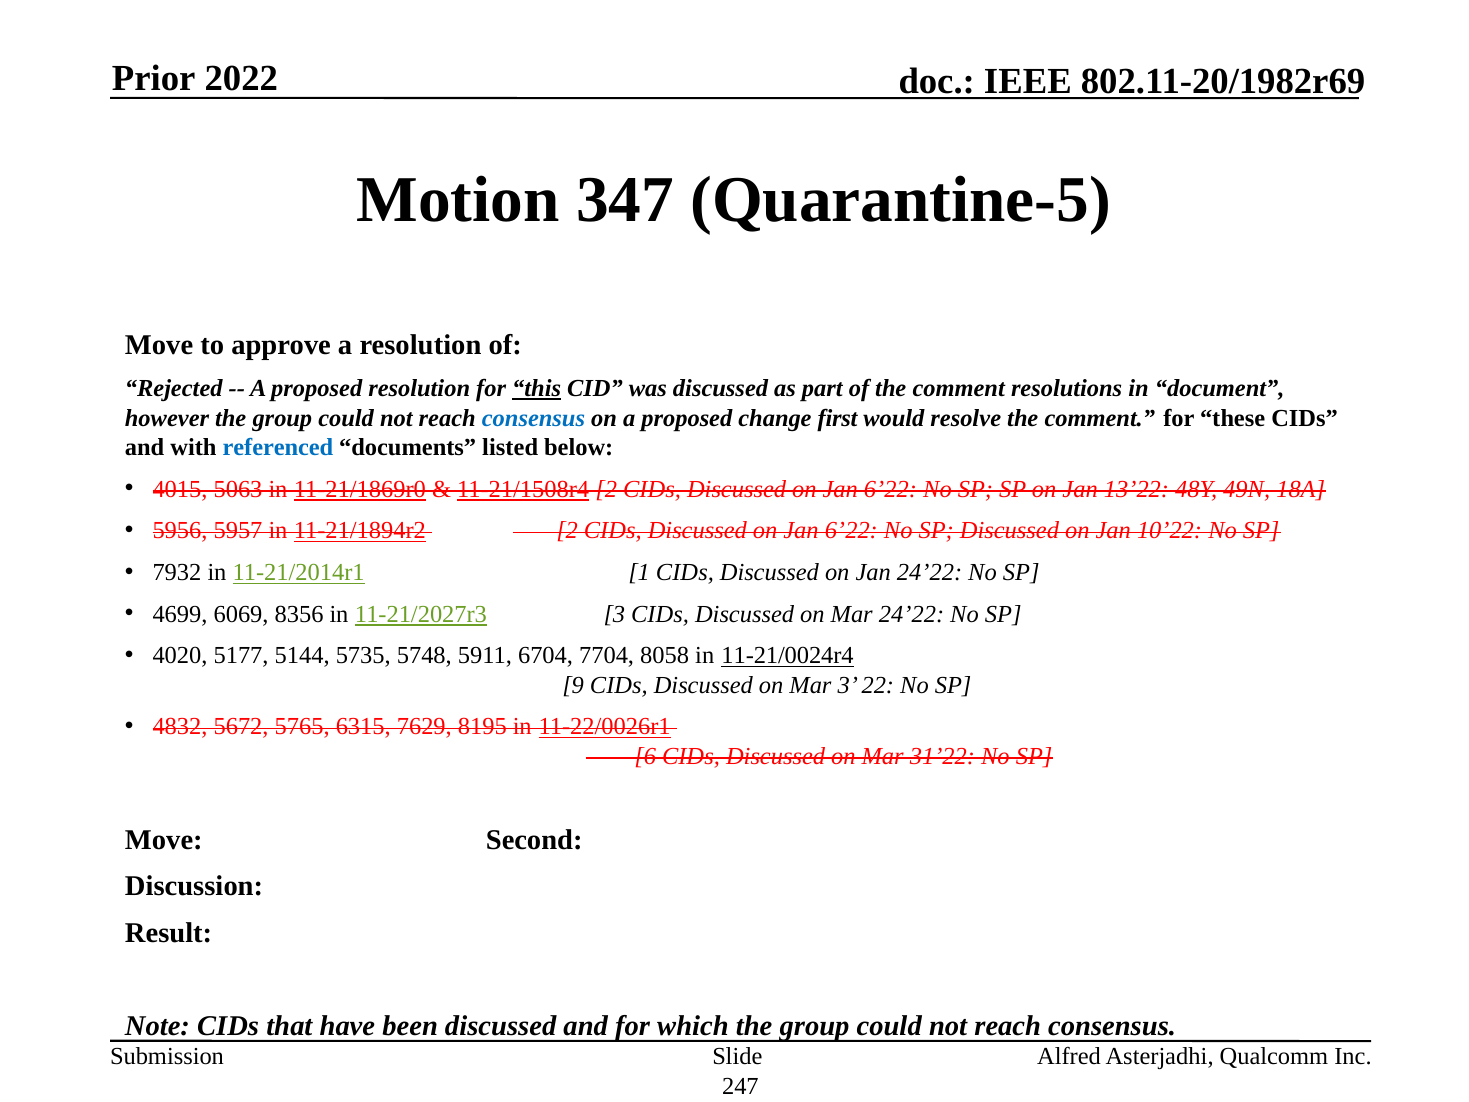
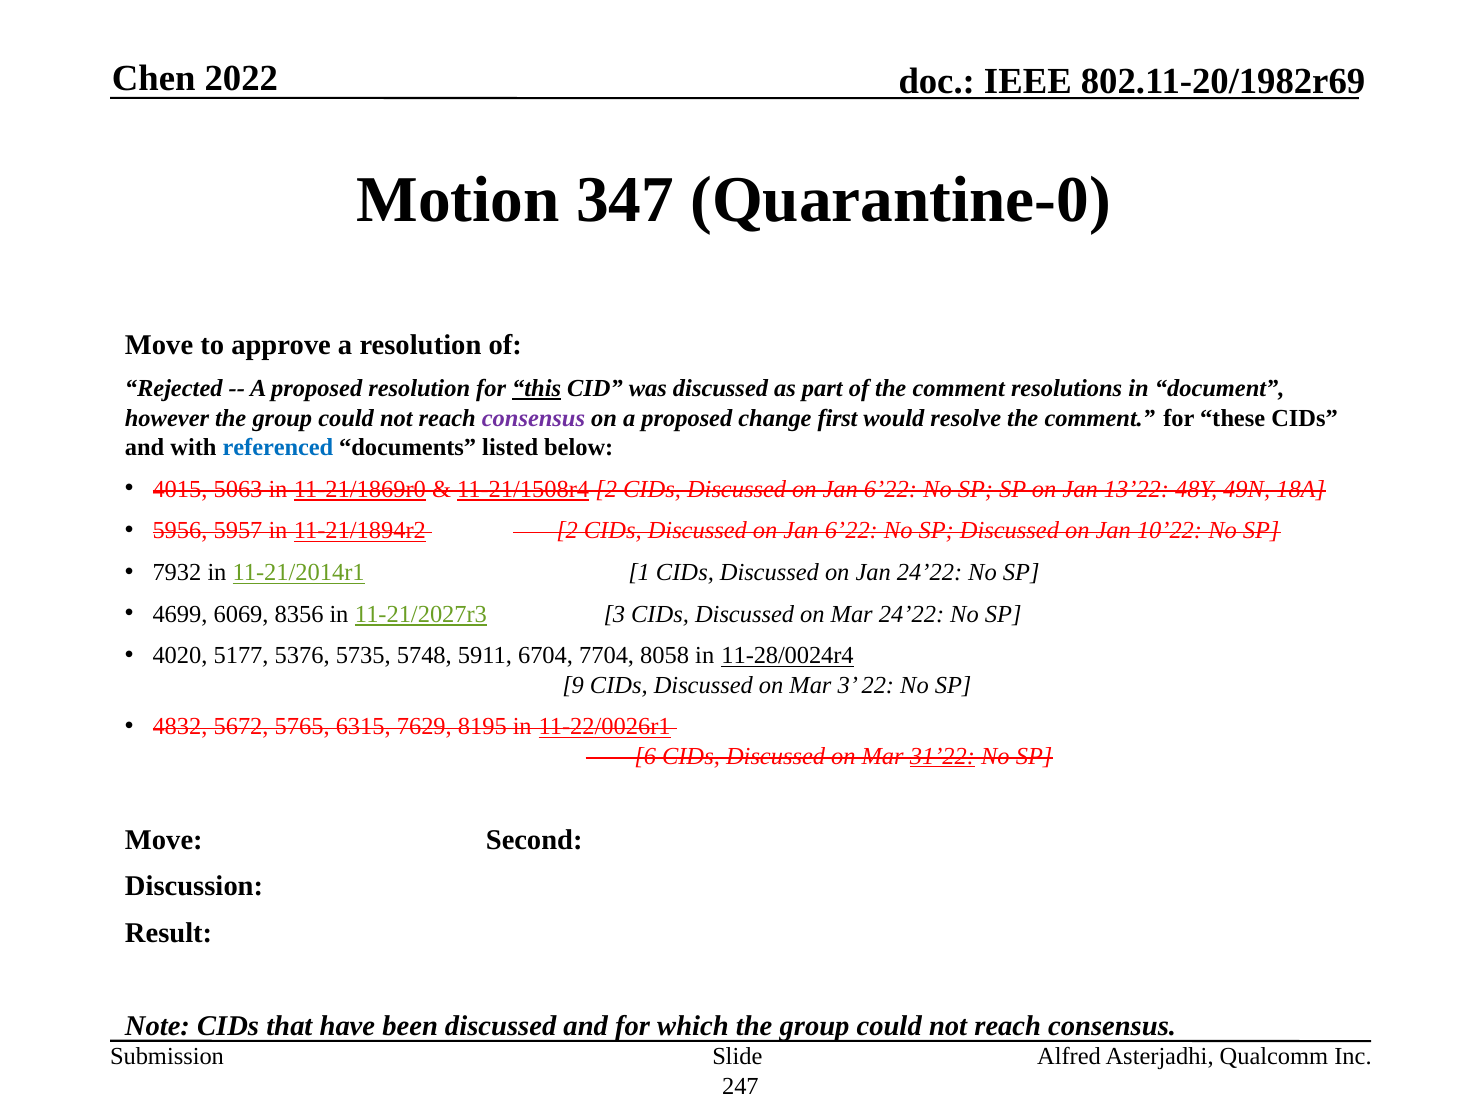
Prior: Prior -> Chen
Quarantine-5: Quarantine-5 -> Quarantine-0
consensus at (533, 418) colour: blue -> purple
5144: 5144 -> 5376
11-21/0024r4: 11-21/0024r4 -> 11-28/0024r4
31’22 underline: none -> present
